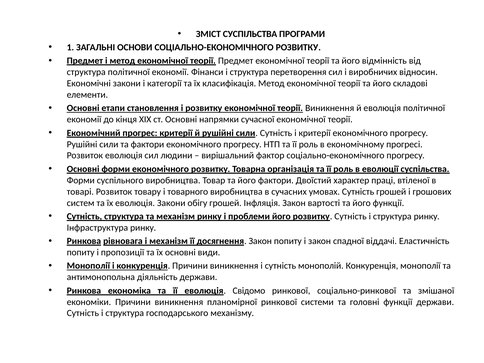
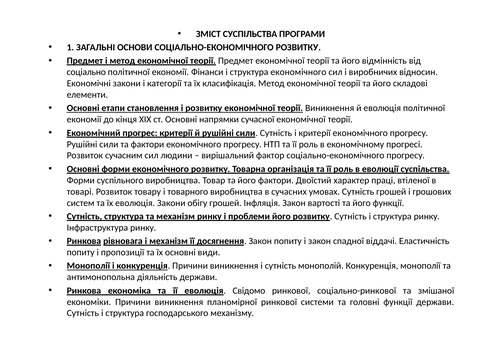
структура at (86, 72): структура -> соціально
структура перетворення: перетворення -> економічного
Розвиток еволюція: еволюція -> сучасним
